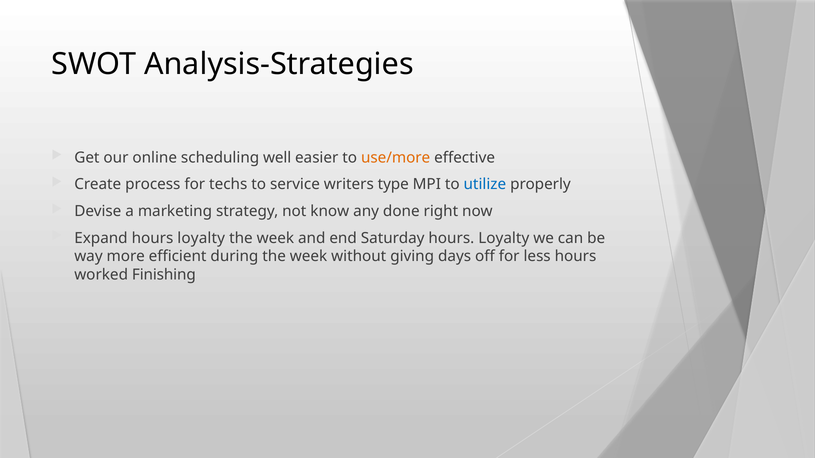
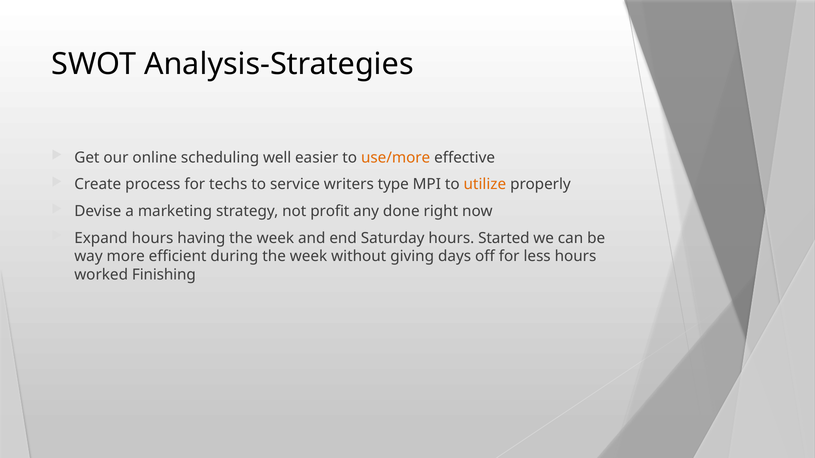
utilize colour: blue -> orange
know: know -> profit
Expand hours loyalty: loyalty -> having
Saturday hours Loyalty: Loyalty -> Started
